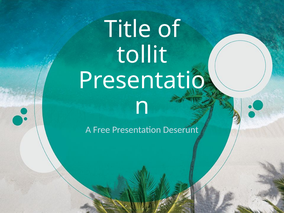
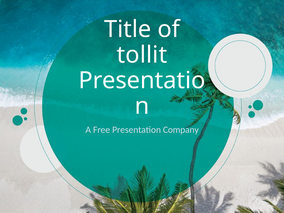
Deserunt: Deserunt -> Company
